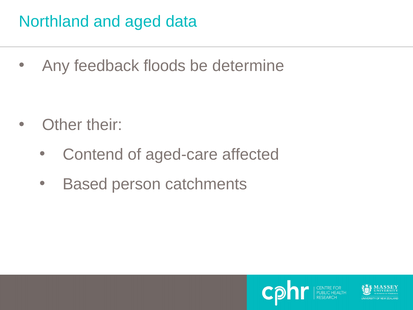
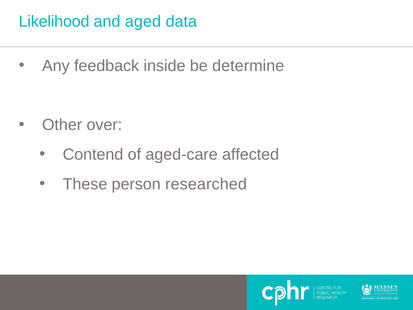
Northland: Northland -> Likelihood
floods: floods -> inside
their: their -> over
Based: Based -> These
catchments: catchments -> researched
